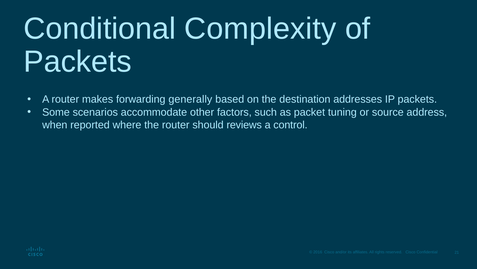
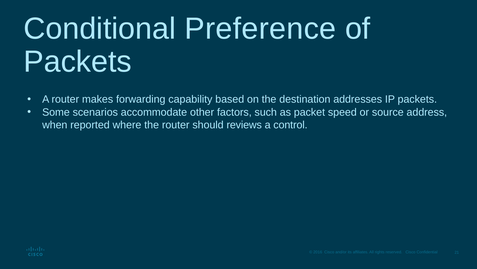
Complexity: Complexity -> Preference
generally: generally -> capability
tuning: tuning -> speed
